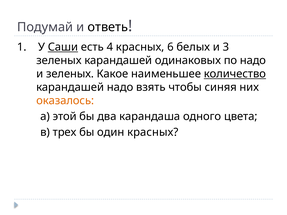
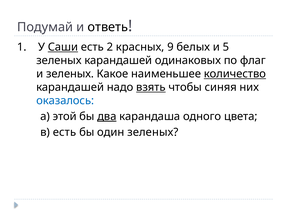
4: 4 -> 2
6: 6 -> 9
3: 3 -> 5
по надо: надо -> флаг
взять underline: none -> present
оказалось colour: orange -> blue
два underline: none -> present
в трех: трех -> есть
один красных: красных -> зеленых
